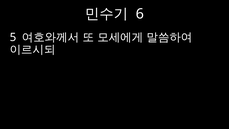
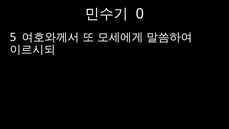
6: 6 -> 0
